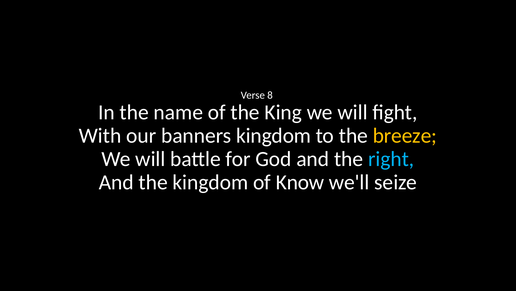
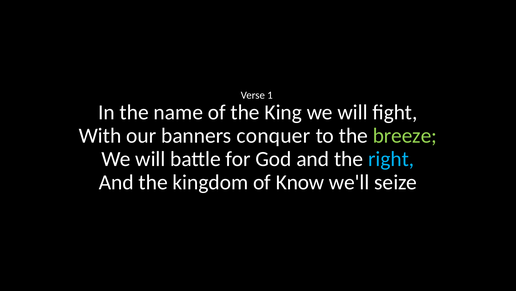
8: 8 -> 1
banners kingdom: kingdom -> conquer
breeze colour: yellow -> light green
